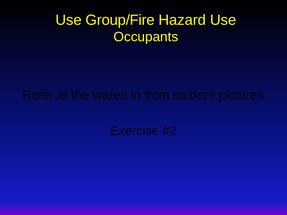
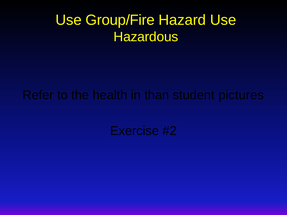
Occupants: Occupants -> Hazardous
wares: wares -> health
from: from -> than
